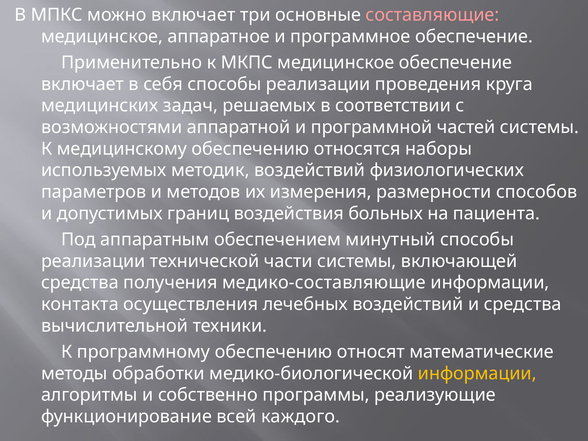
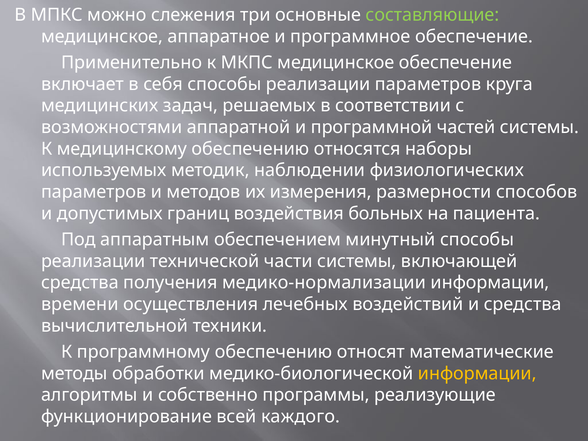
можно включает: включает -> слежения
составляющие colour: pink -> light green
реализации проведения: проведения -> параметров
методик воздействий: воздействий -> наблюдении
медико-составляющие: медико-составляющие -> медико-нормализации
контакта: контакта -> времени
